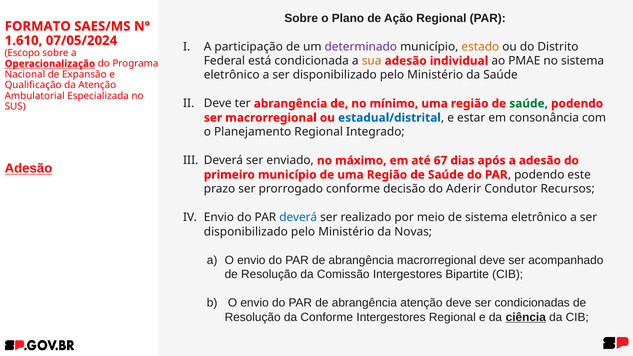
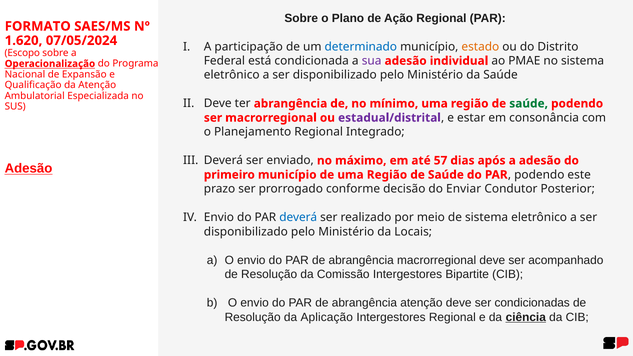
1.610: 1.610 -> 1.620
determinado colour: purple -> blue
sua colour: orange -> purple
estadual/distrital colour: blue -> purple
67: 67 -> 57
Aderir: Aderir -> Enviar
Recursos: Recursos -> Posterior
Novas: Novas -> Locais
da Conforme: Conforme -> Aplicação
